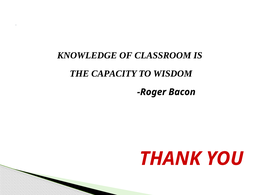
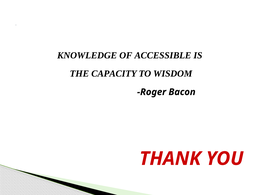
CLASSROOM: CLASSROOM -> ACCESSIBLE
